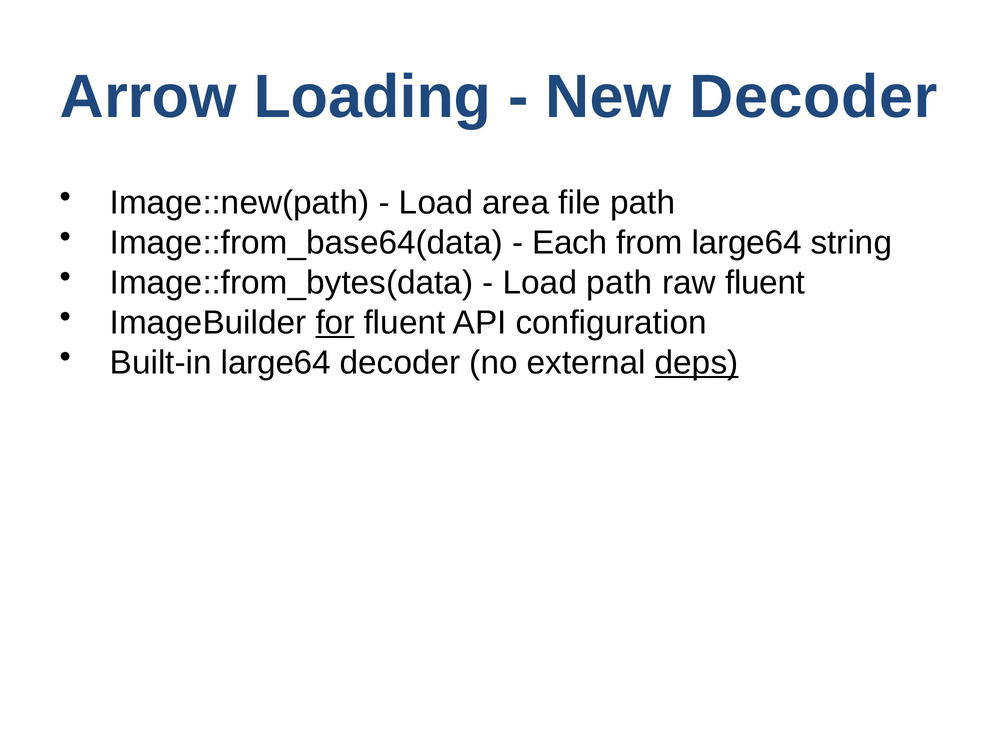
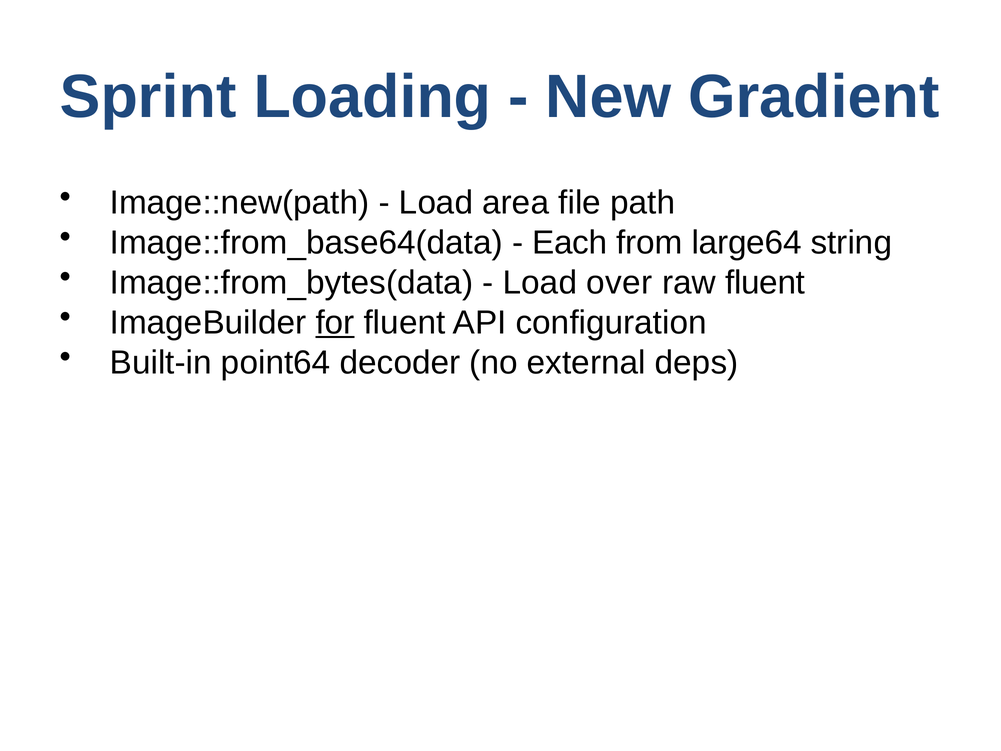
Arrow: Arrow -> Sprint
New Decoder: Decoder -> Gradient
Load path: path -> over
Built-in large64: large64 -> point64
deps underline: present -> none
